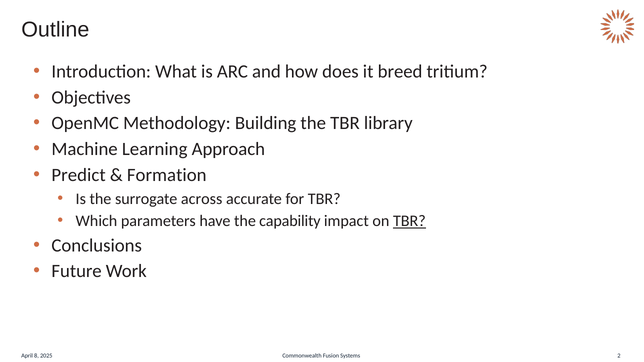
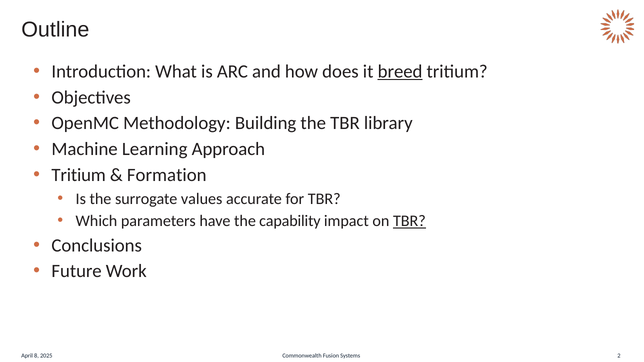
breed underline: none -> present
Predict at (79, 175): Predict -> Tritium
across: across -> values
